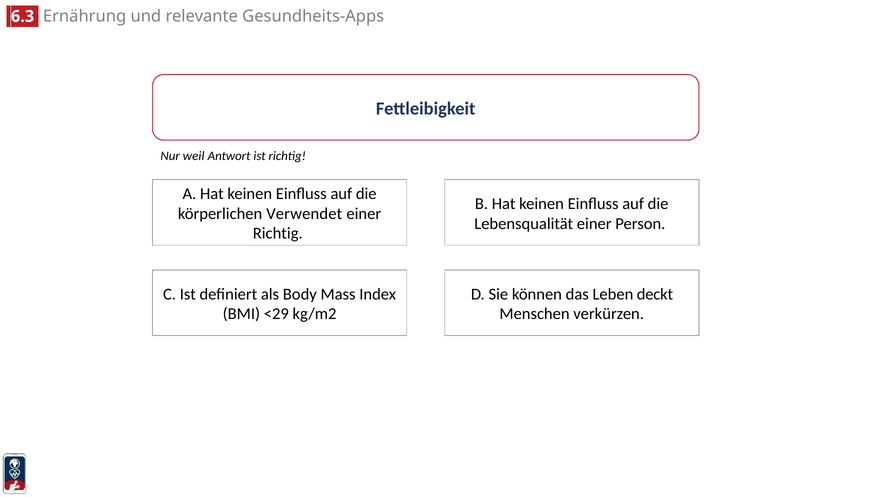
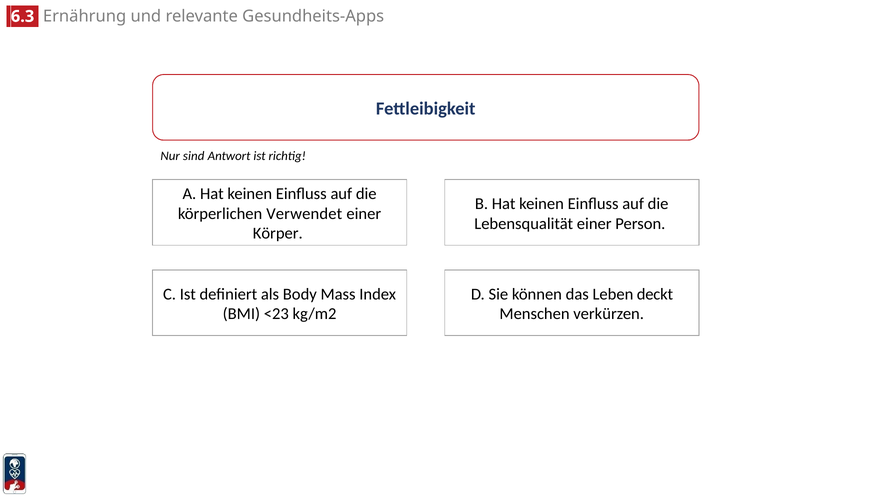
weil: weil -> sind
Richtig at (278, 234): Richtig -> Körper
<29: <29 -> <23
